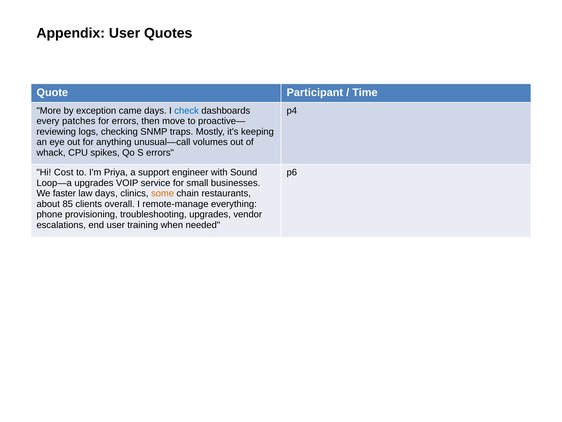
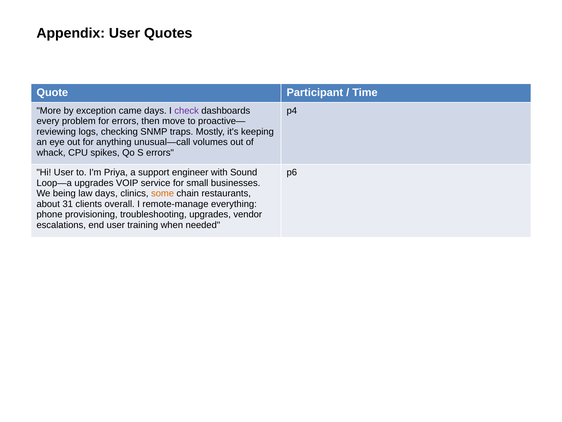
check colour: blue -> purple
patches: patches -> problem
Hi Cost: Cost -> User
faster: faster -> being
85: 85 -> 31
